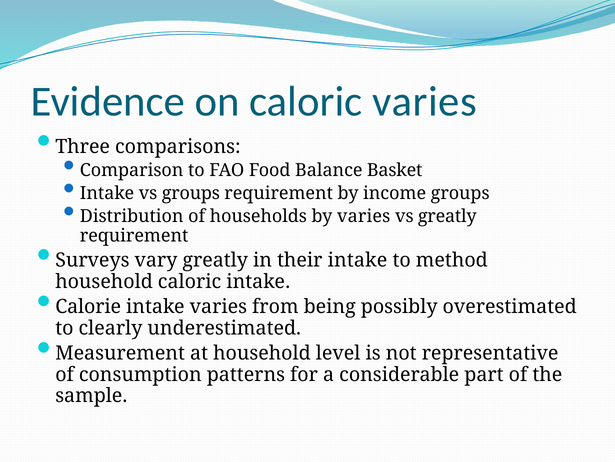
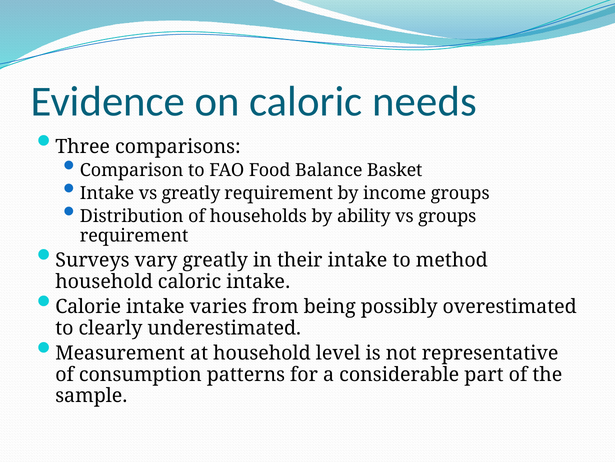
caloric varies: varies -> needs
vs groups: groups -> greatly
by varies: varies -> ability
vs greatly: greatly -> groups
